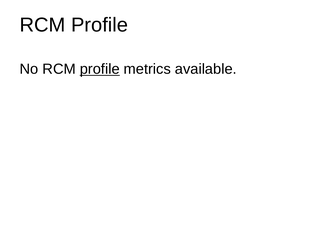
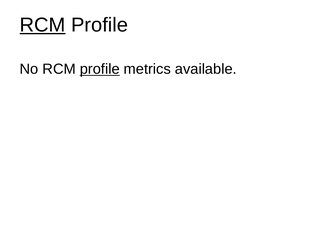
RCM at (43, 25) underline: none -> present
